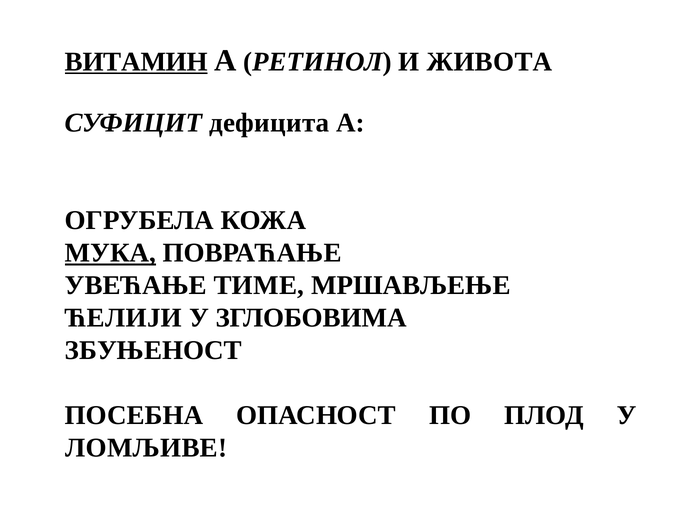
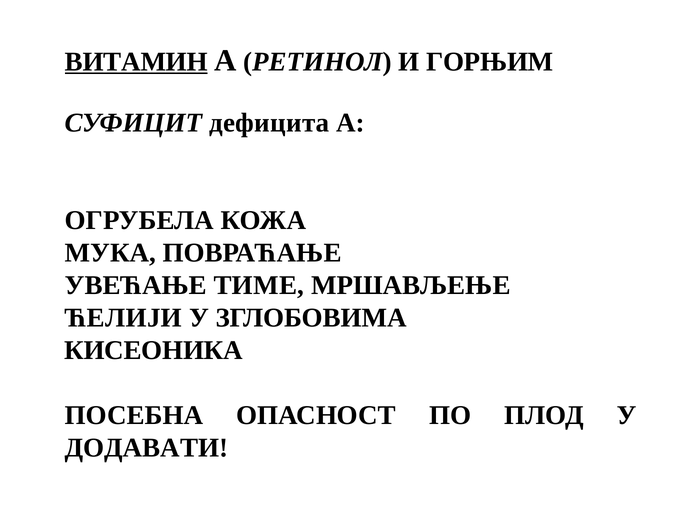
ЖИВОТА: ЖИВОТА -> ГОРЊИМ
МУКА underline: present -> none
ЗБУЊЕНОСТ: ЗБУЊЕНОСТ -> КИСЕОНИКА
ЛОМЉИВЕ: ЛОМЉИВЕ -> ДОДАВАТИ
